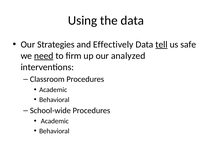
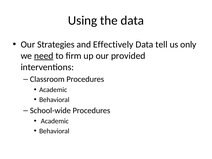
tell underline: present -> none
safe: safe -> only
analyzed: analyzed -> provided
